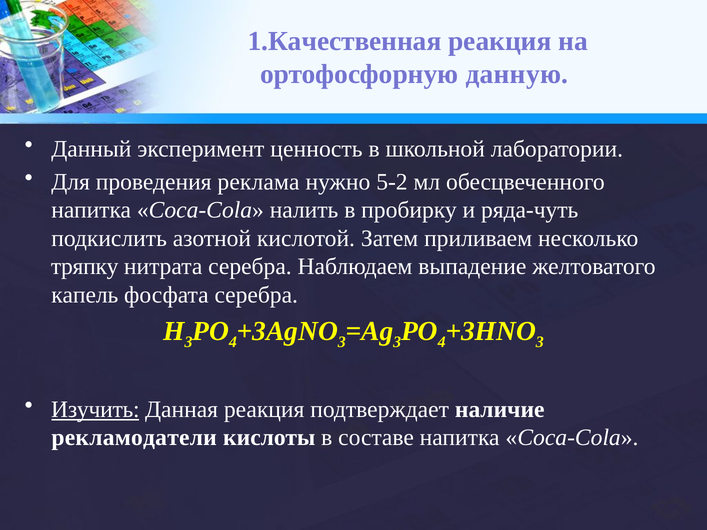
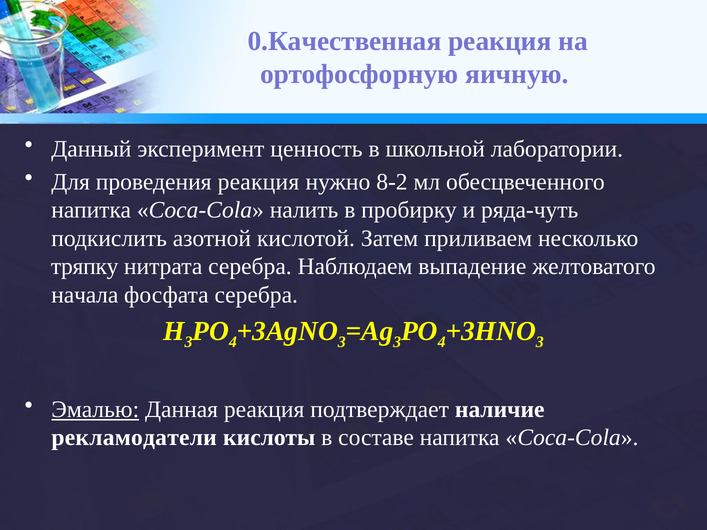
1.Качественная: 1.Качественная -> 0.Качественная
данную: данную -> яичную
проведения реклама: реклама -> реакция
5-2: 5-2 -> 8-2
капель: капель -> начала
Изучить: Изучить -> Эмалью
